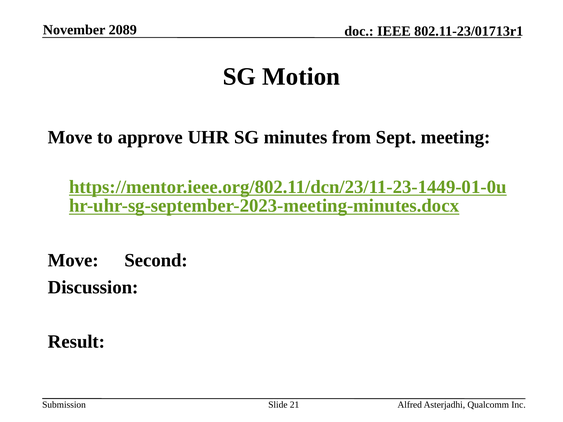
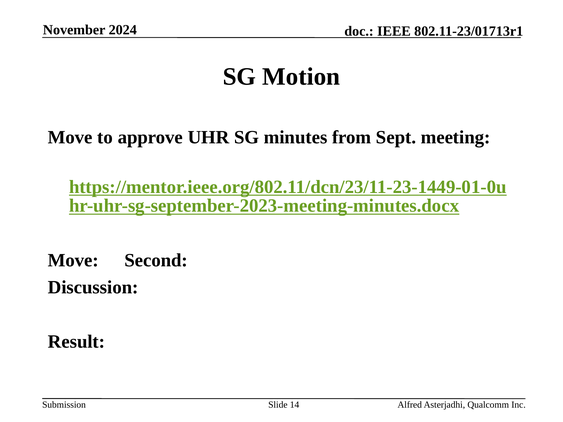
2089: 2089 -> 2024
21: 21 -> 14
